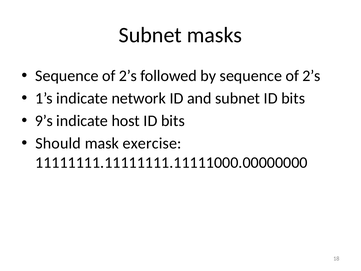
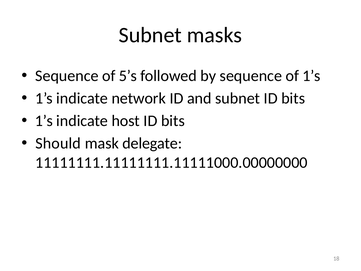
2’s at (128, 76): 2’s -> 5’s
by sequence of 2’s: 2’s -> 1’s
9’s at (44, 121): 9’s -> 1’s
exercise: exercise -> delegate
